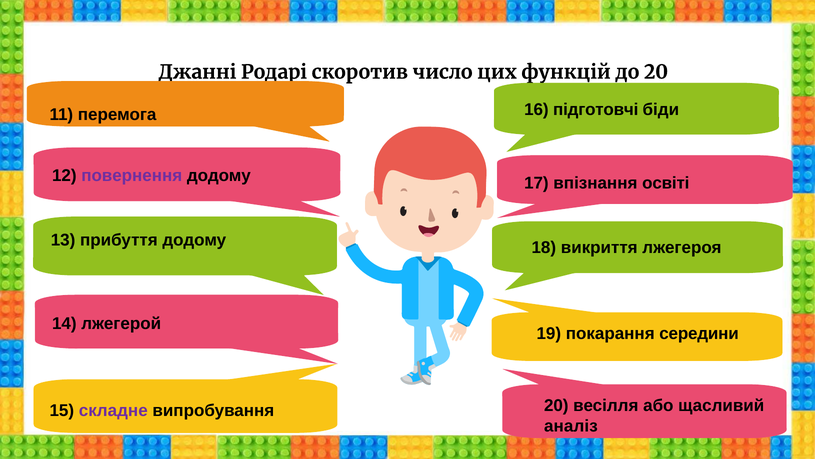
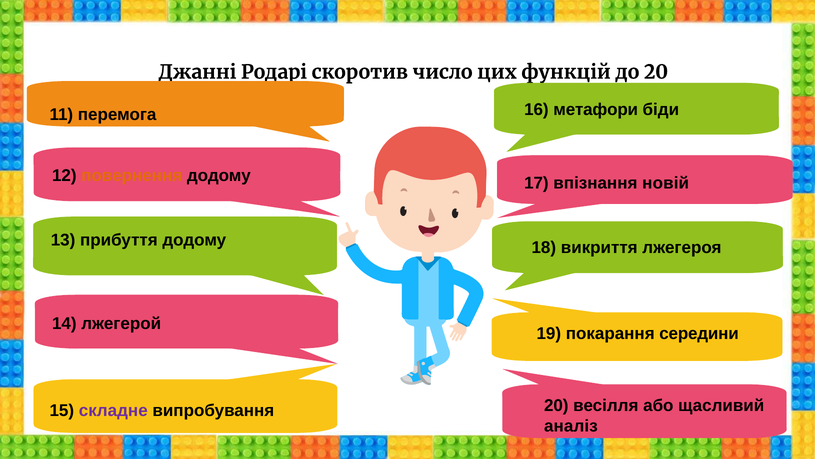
підготовчі: підготовчі -> метафори
повернення colour: purple -> orange
освіті: освіті -> новій
